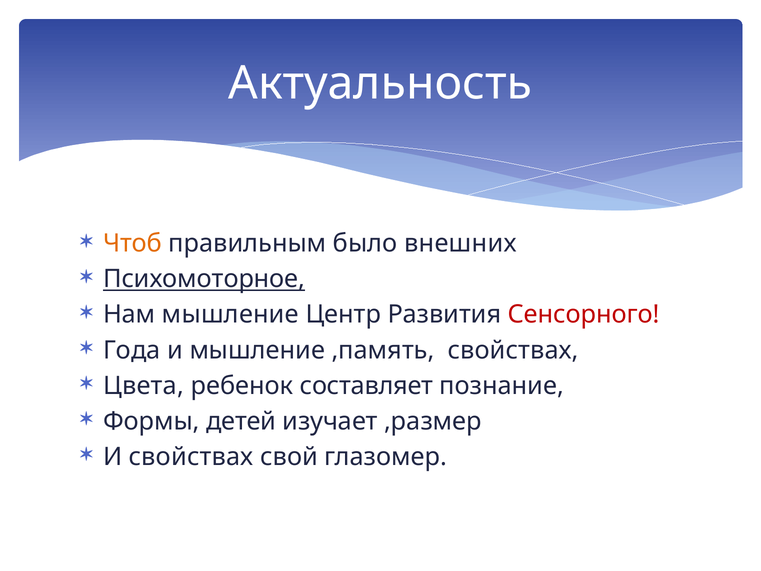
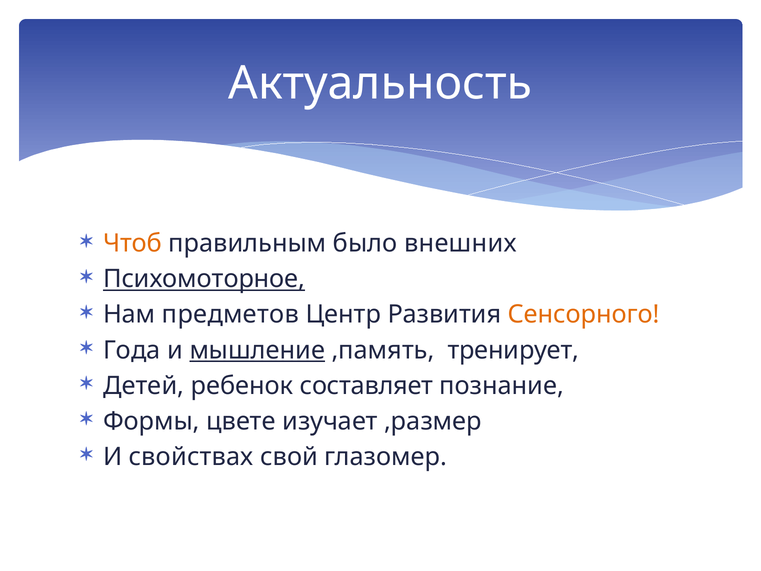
Нам мышление: мышление -> предметов
Сенсорного colour: red -> orange
мышление at (257, 350) underline: none -> present
,память свойствах: свойствах -> тренирует
Цвета: Цвета -> Детей
детей: детей -> цвете
